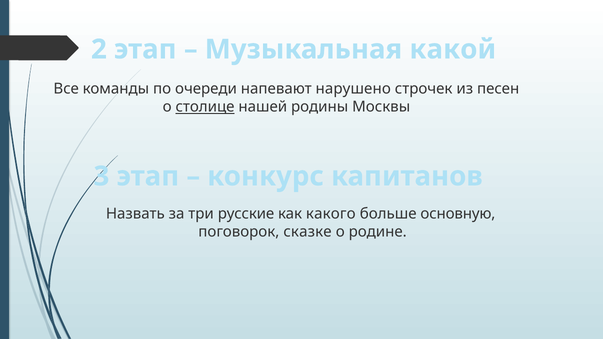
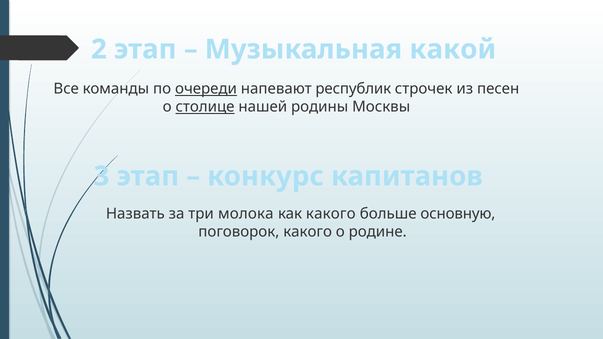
очереди underline: none -> present
нарушено: нарушено -> республик
русские: русские -> молока
поговорок сказке: сказке -> какого
